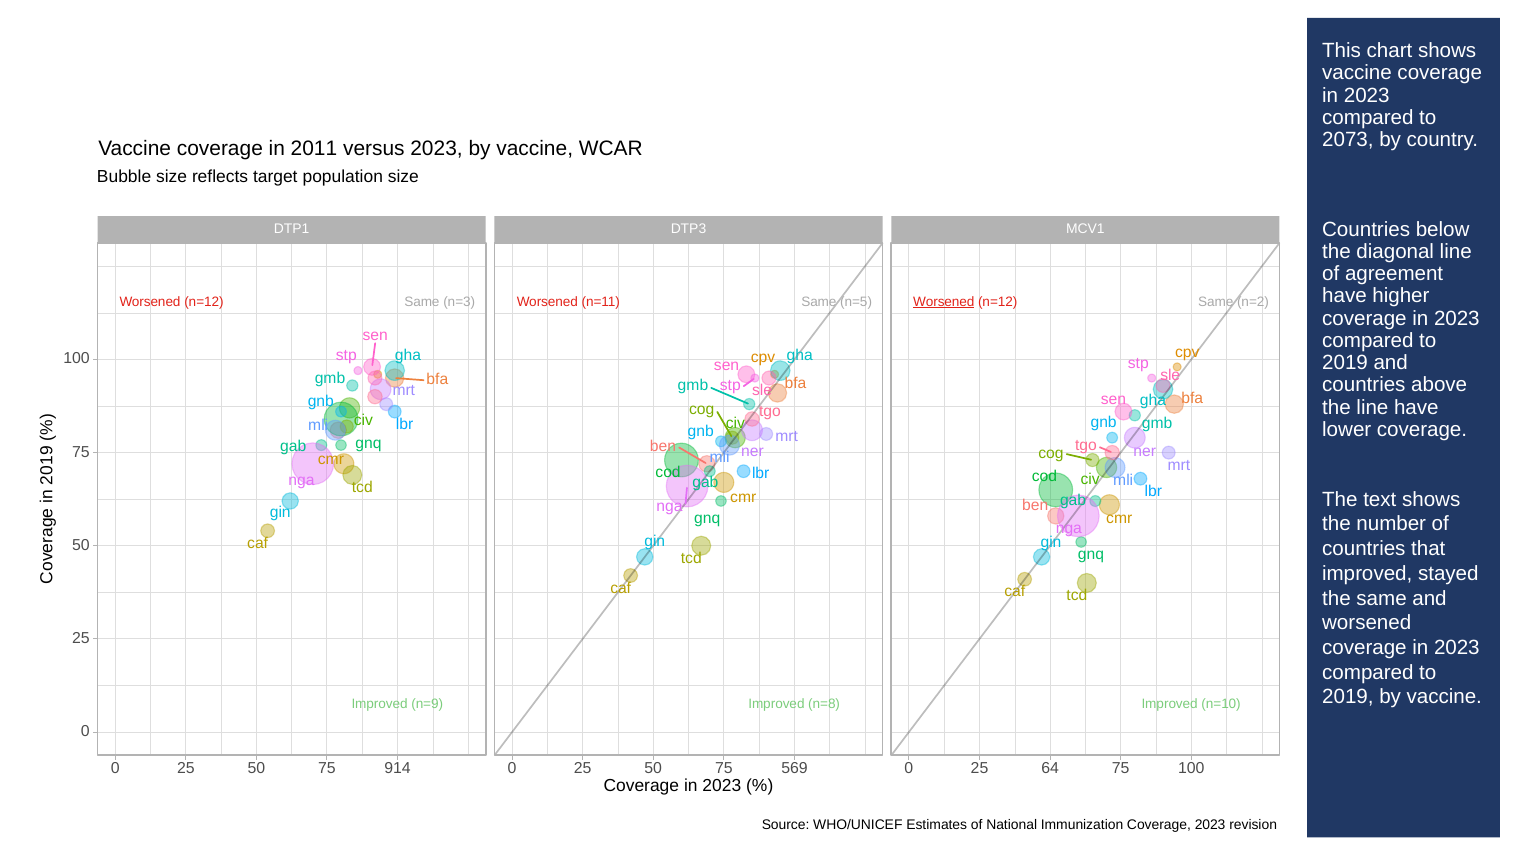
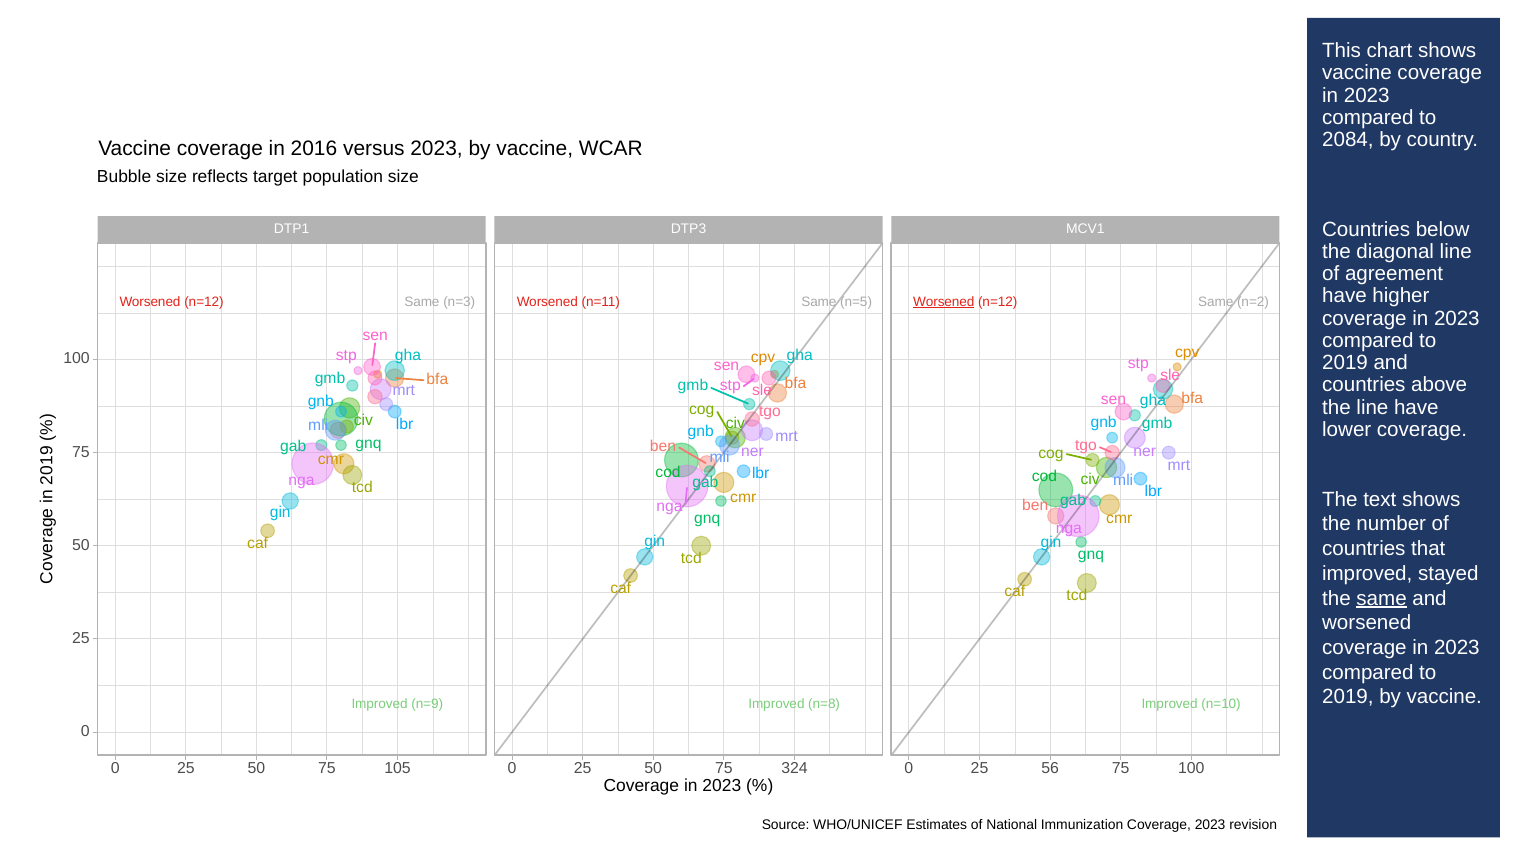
2073: 2073 -> 2084
2011: 2011 -> 2016
same at (1382, 598) underline: none -> present
914: 914 -> 105
569: 569 -> 324
64: 64 -> 56
